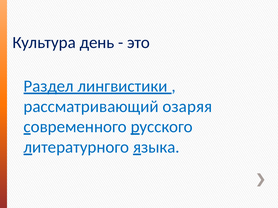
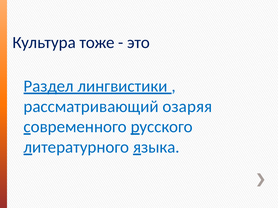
день: день -> тоже
